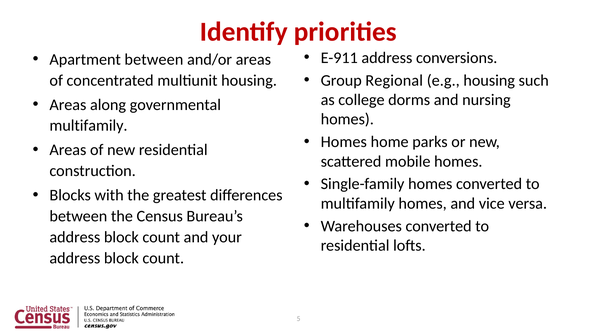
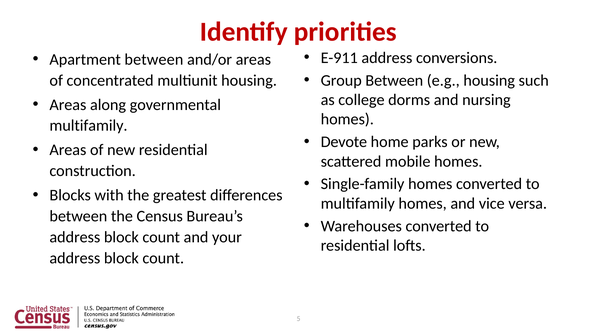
Group Regional: Regional -> Between
Homes at (344, 142): Homes -> Devote
